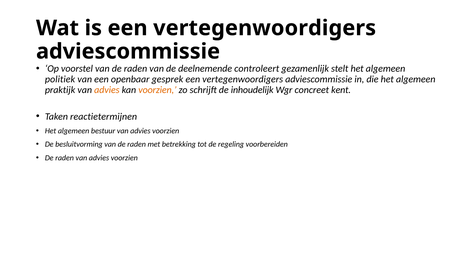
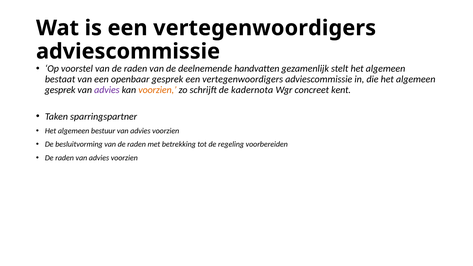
controleert: controleert -> handvatten
politiek: politiek -> bestaat
praktijk at (60, 90): praktijk -> gesprek
advies at (107, 90) colour: orange -> purple
inhoudelijk: inhoudelijk -> kadernota
reactietermijnen: reactietermijnen -> sparringspartner
